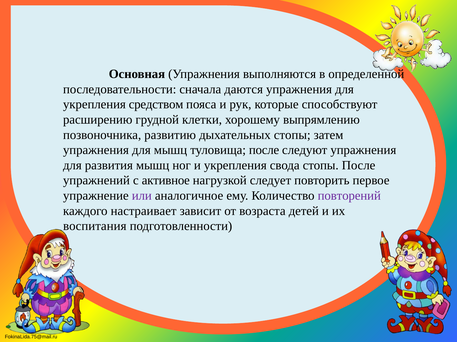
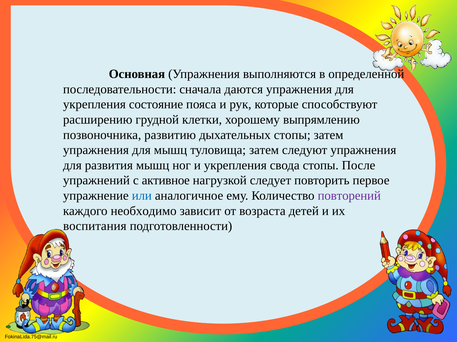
средством: средством -> состояние
туловища после: после -> затем
или colour: purple -> blue
настраивает: настраивает -> необходимо
